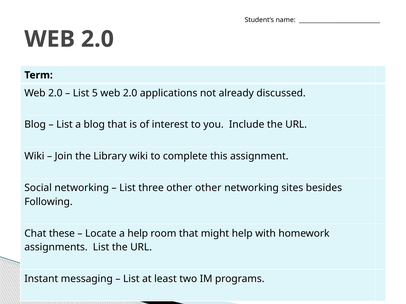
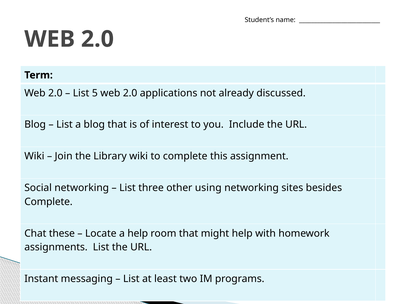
other other: other -> using
Following at (48, 202): Following -> Complete
